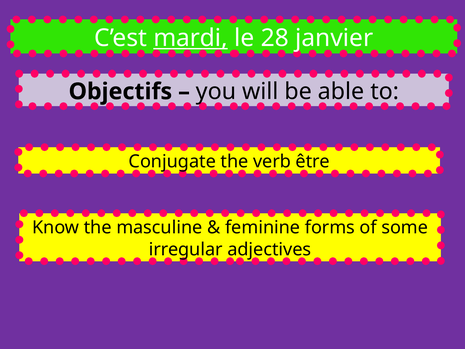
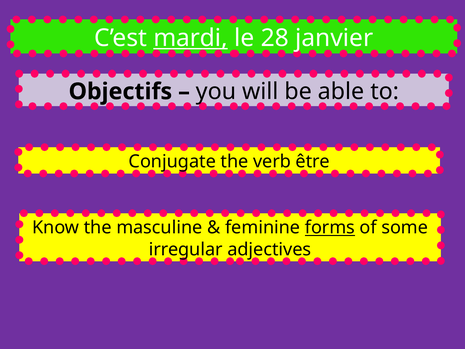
forms underline: none -> present
